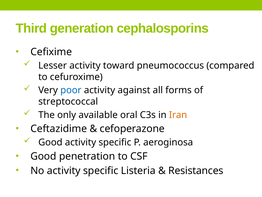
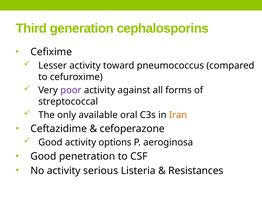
poor colour: blue -> purple
Good activity specific: specific -> options
No activity specific: specific -> serious
